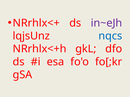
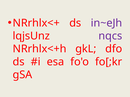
nqcs colour: blue -> purple
